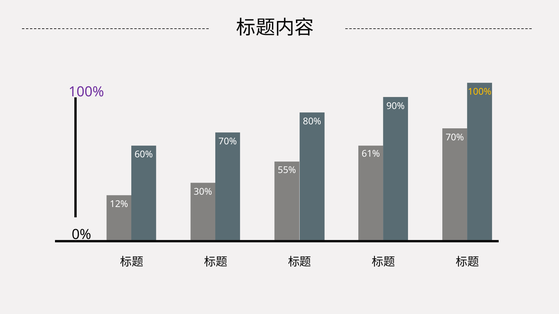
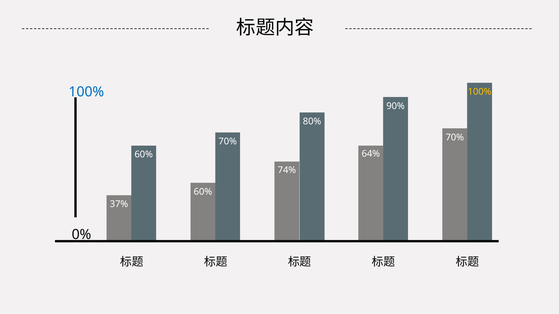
100% at (86, 92) colour: purple -> blue
61%: 61% -> 64%
55%: 55% -> 74%
30% at (203, 192): 30% -> 60%
12%: 12% -> 37%
